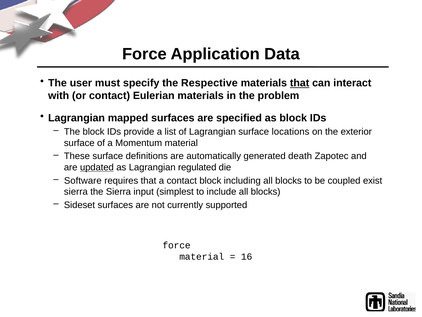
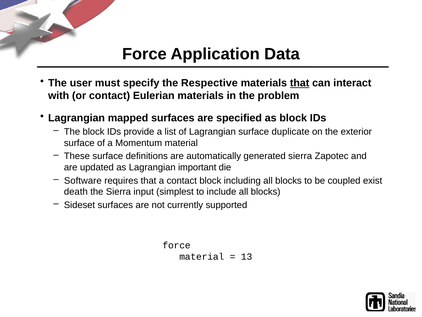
locations: locations -> duplicate
generated death: death -> sierra
updated underline: present -> none
regulated: regulated -> important
sierra at (76, 192): sierra -> death
16: 16 -> 13
